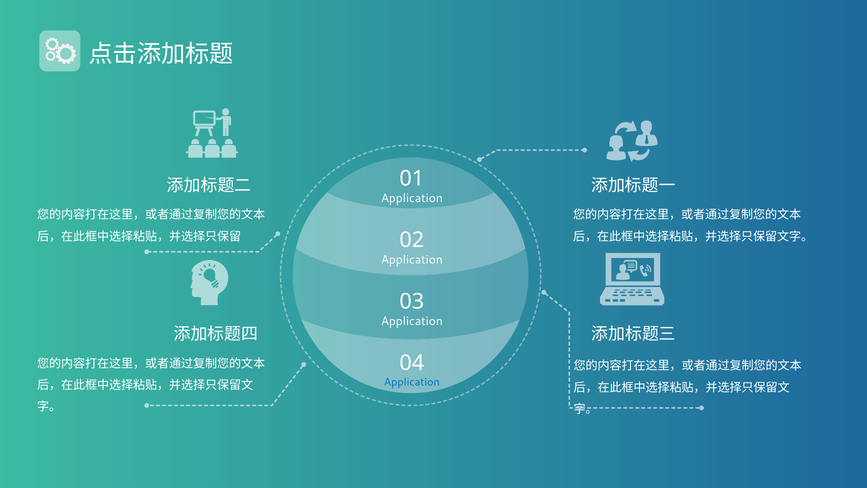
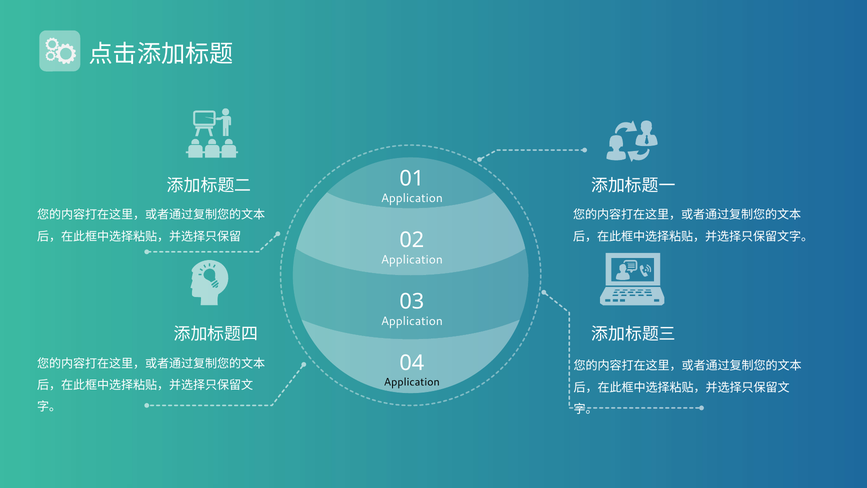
Application at (412, 382) colour: blue -> black
